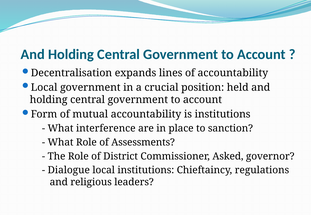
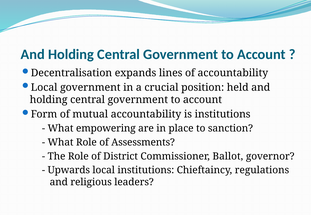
interference: interference -> empowering
Asked: Asked -> Ballot
Dialogue: Dialogue -> Upwards
